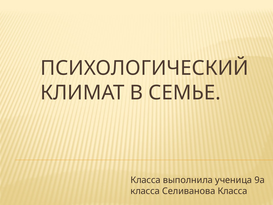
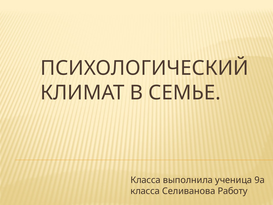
Селиванова Класса: Класса -> Работу
